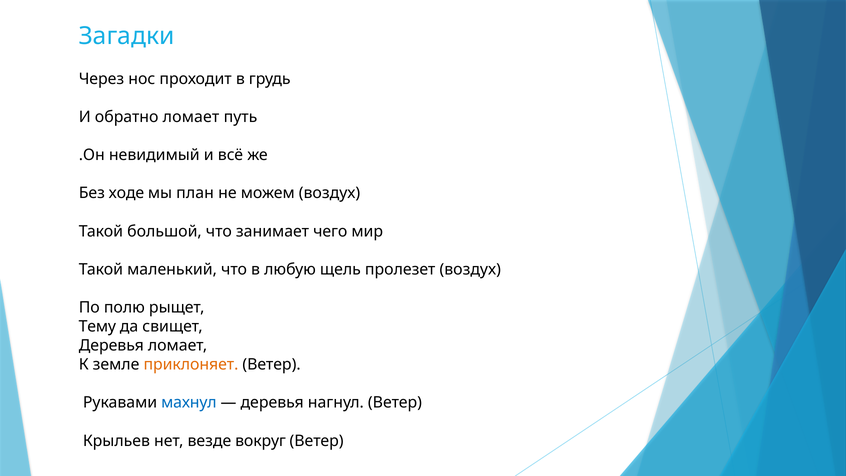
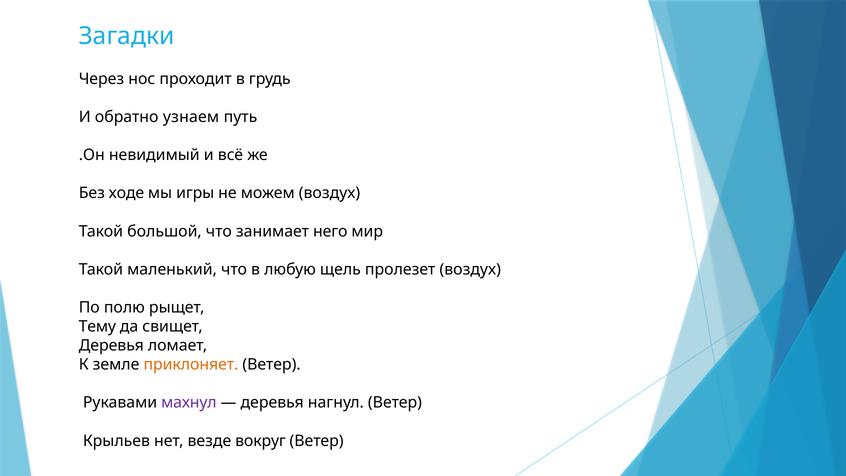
обратно ломает: ломает -> узнаем
план: план -> игры
чего: чего -> него
махнул colour: blue -> purple
